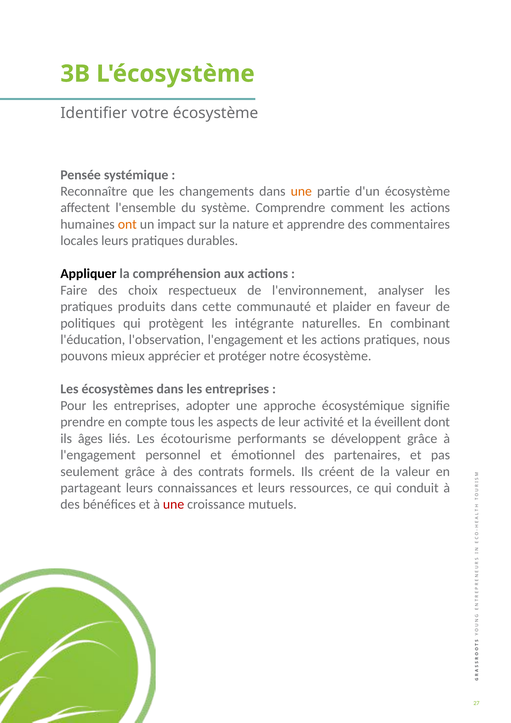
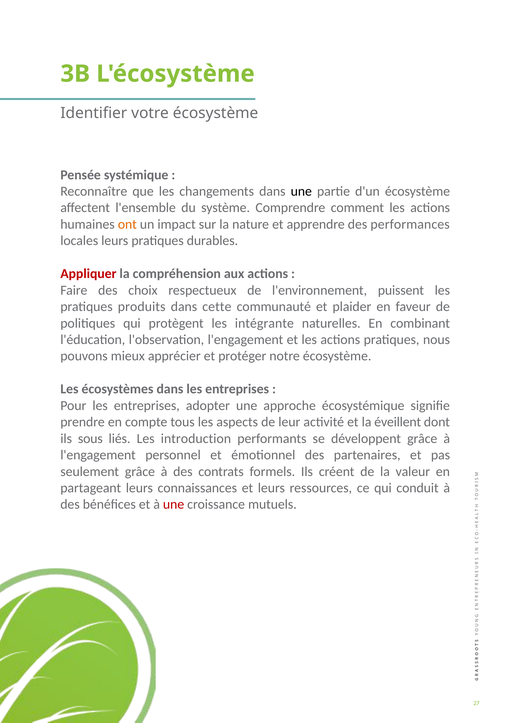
une at (301, 191) colour: orange -> black
commentaires: commentaires -> performances
Appliquer colour: black -> red
analyser: analyser -> puissent
âges: âges -> sous
écotourisme: écotourisme -> introduction
